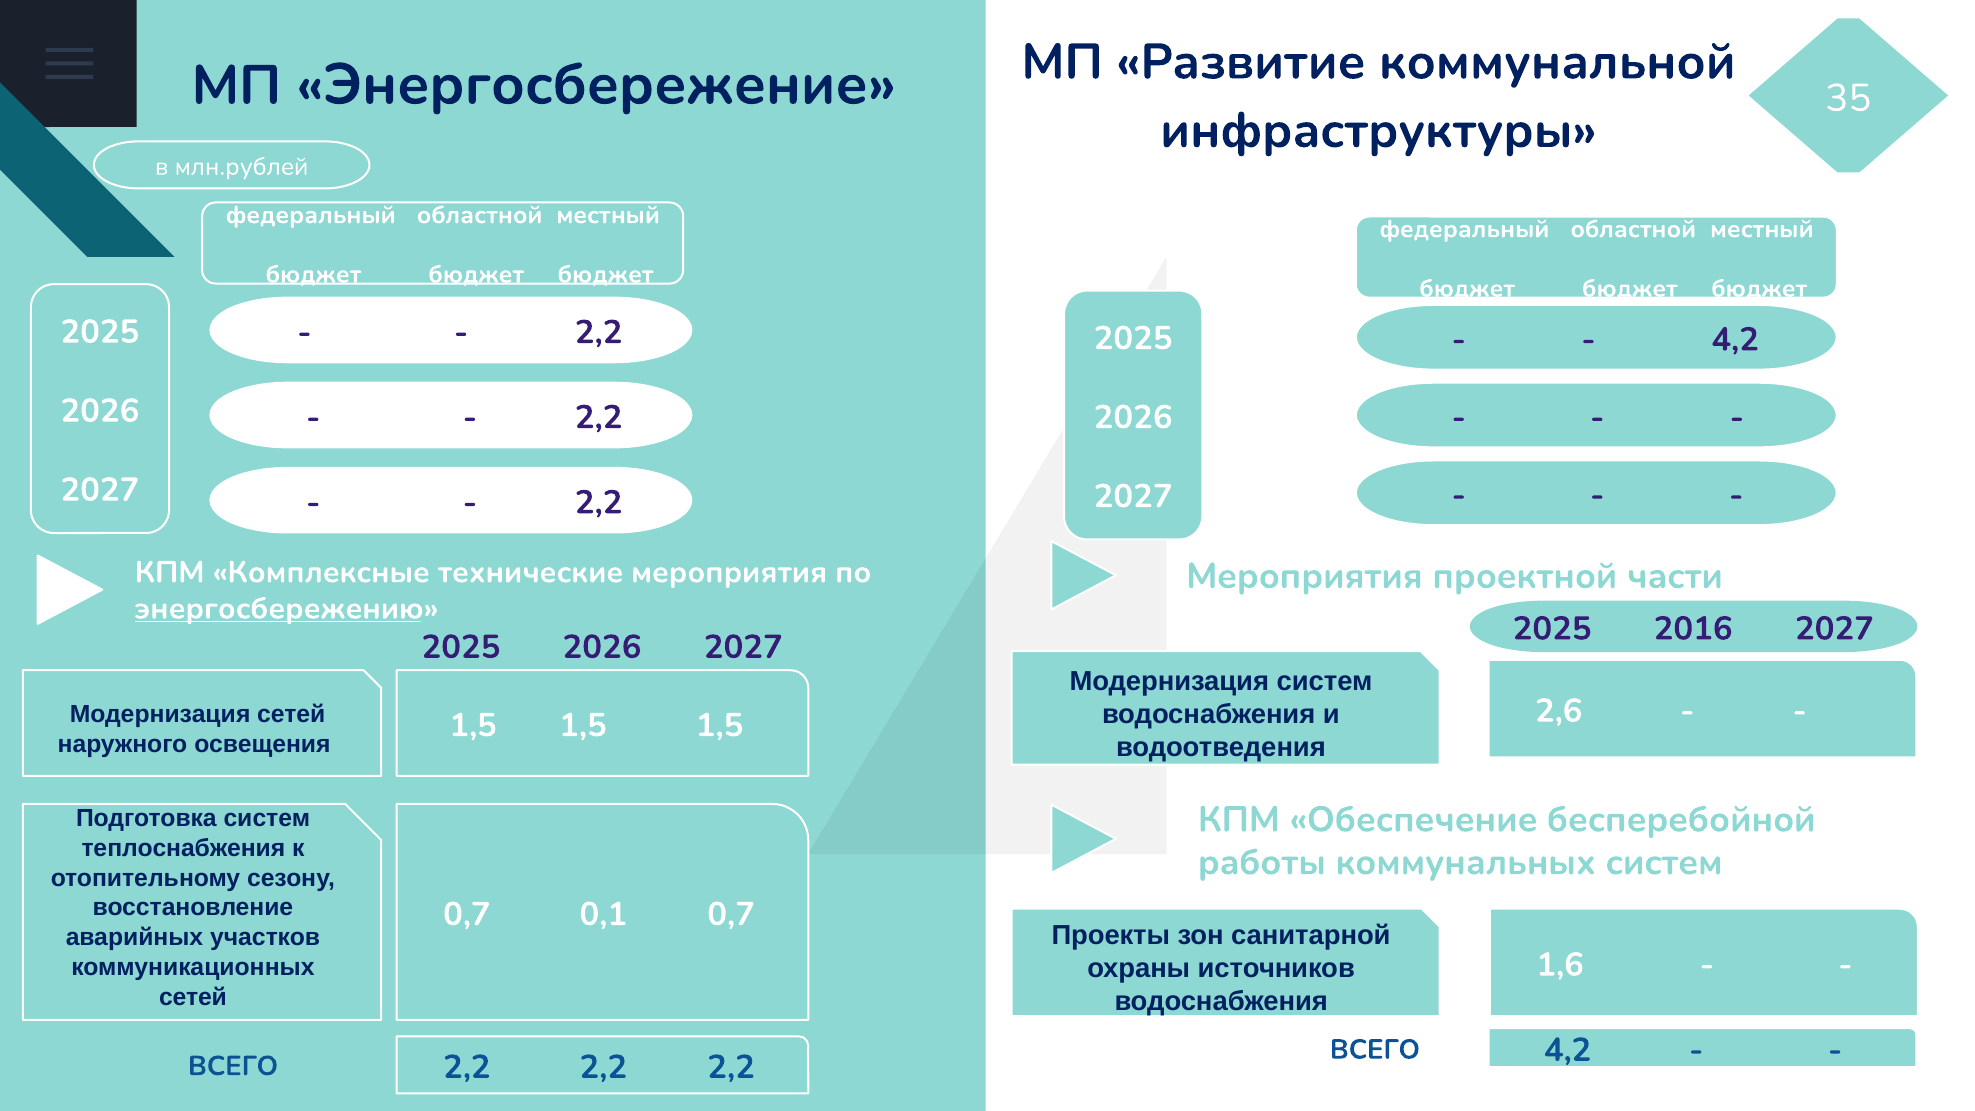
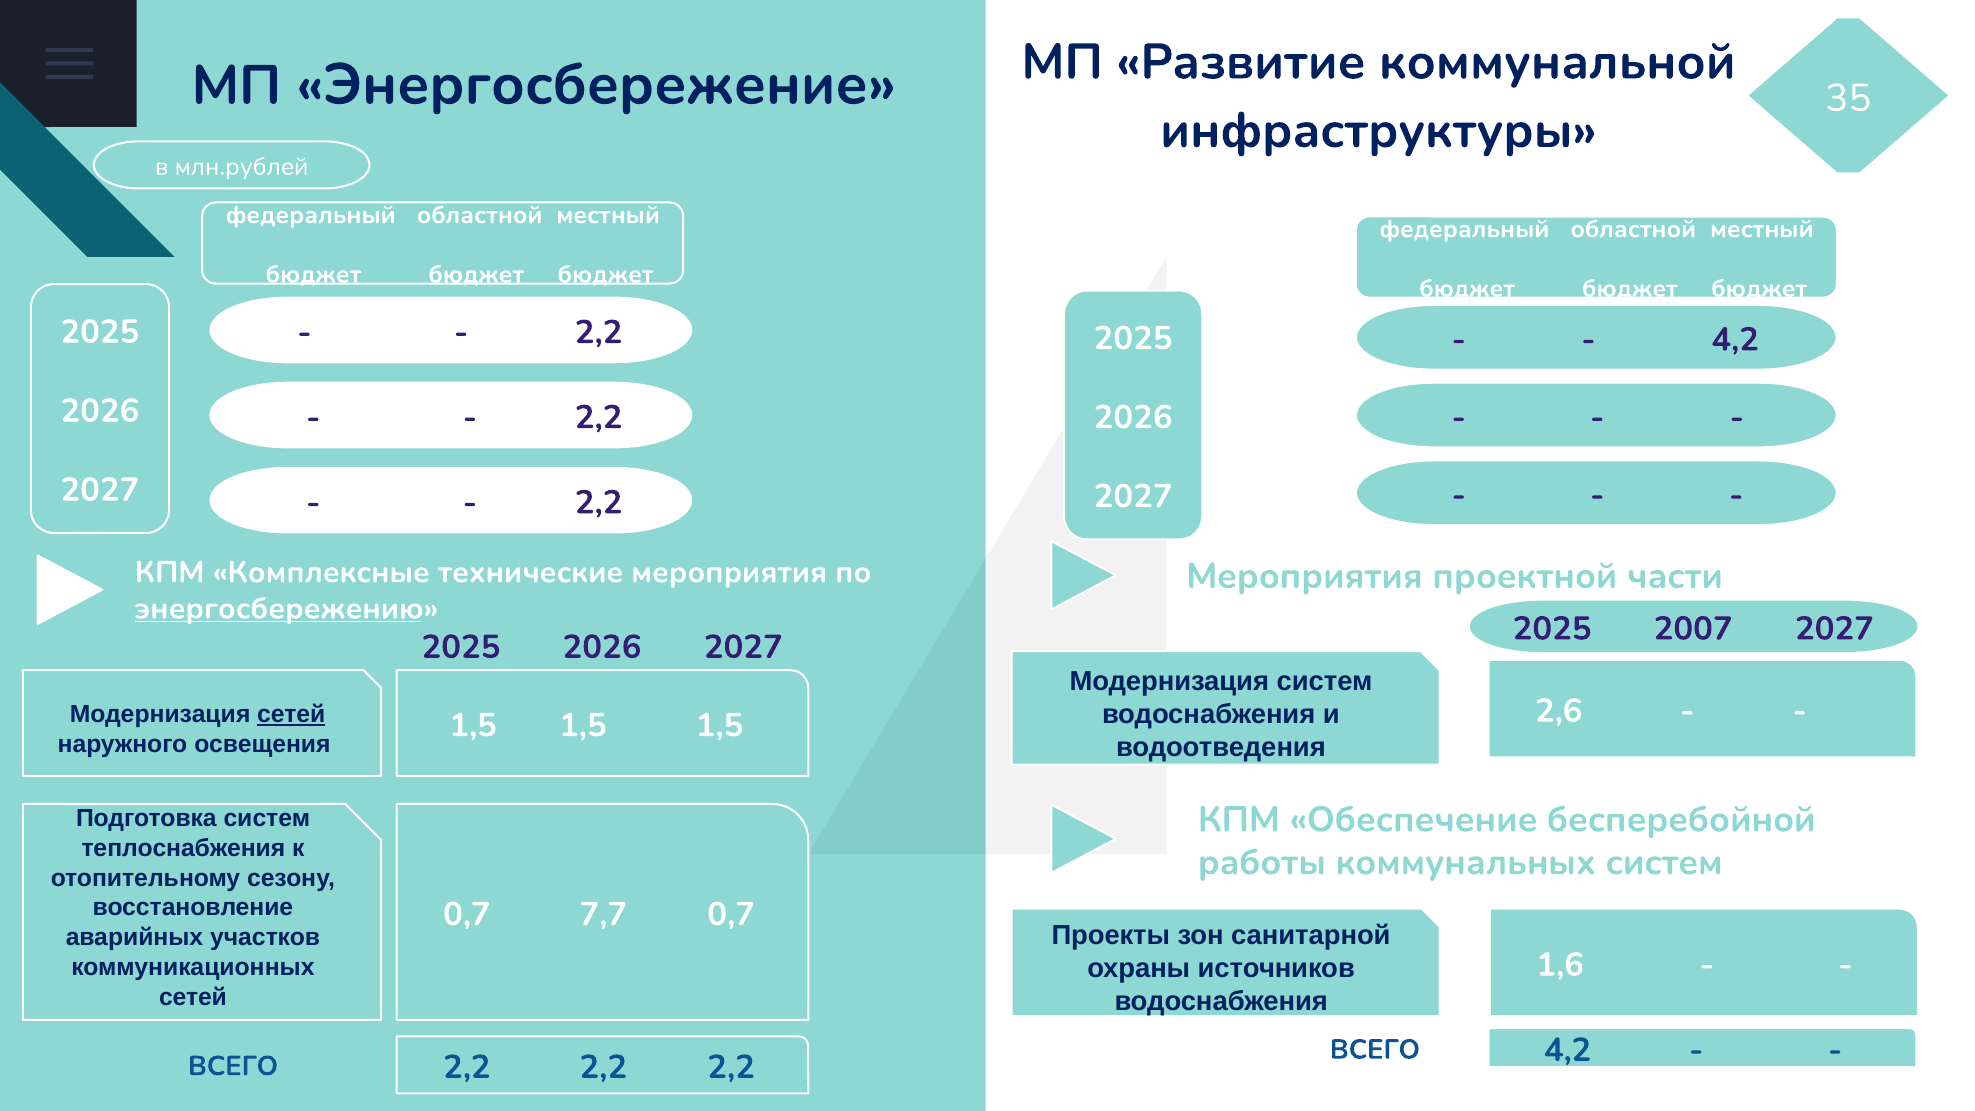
2016: 2016 -> 2007
сетей at (291, 714) underline: none -> present
0,1: 0,1 -> 7,7
